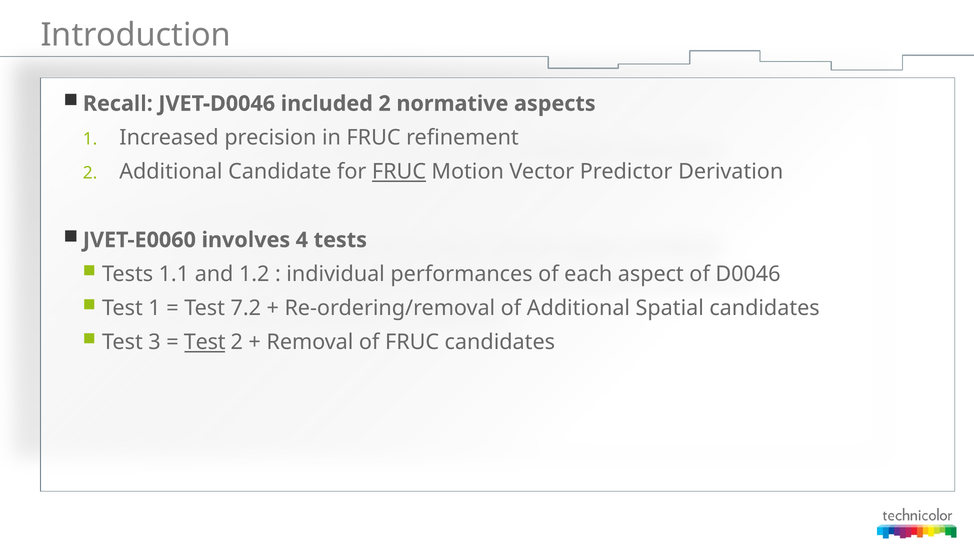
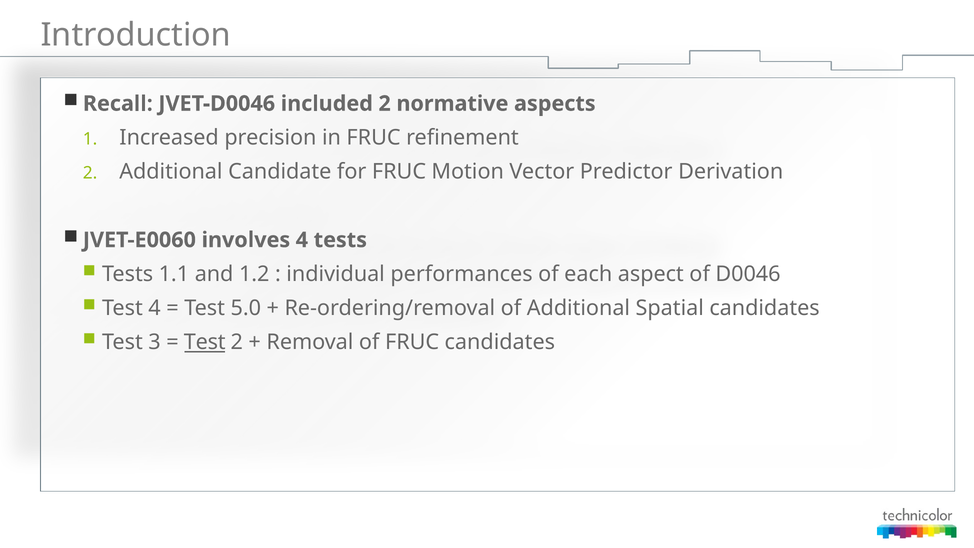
FRUC at (399, 172) underline: present -> none
Test 1: 1 -> 4
7.2: 7.2 -> 5.0
